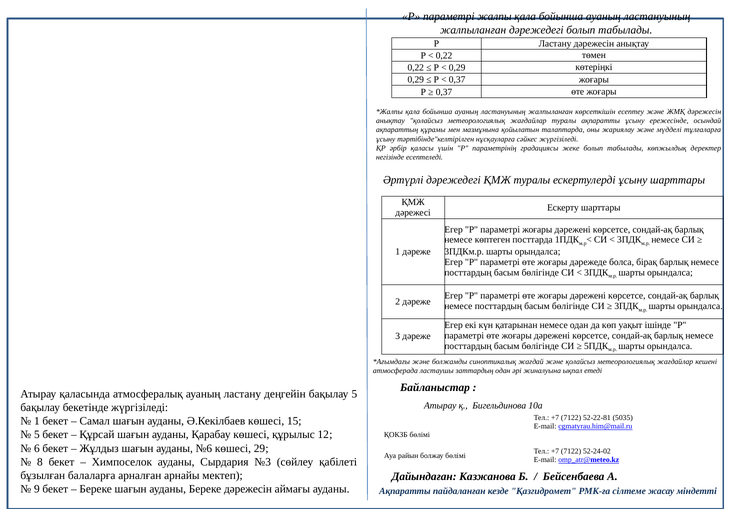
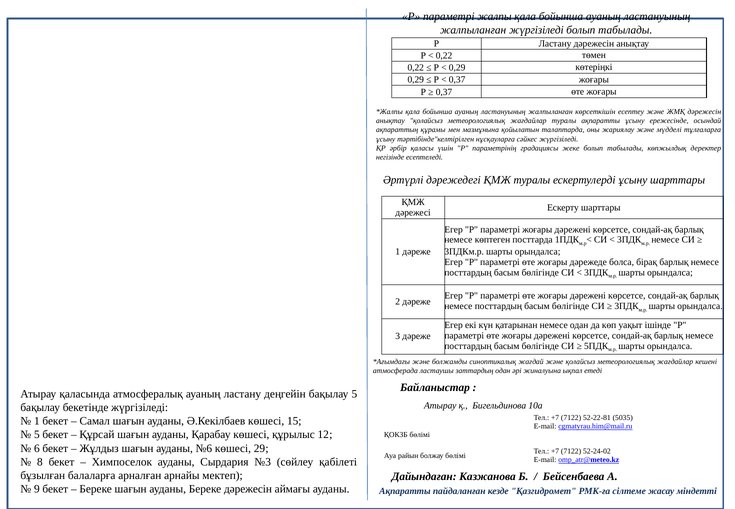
жалпыланған дәрежедегі: дәрежедегі -> жүргізіледі
